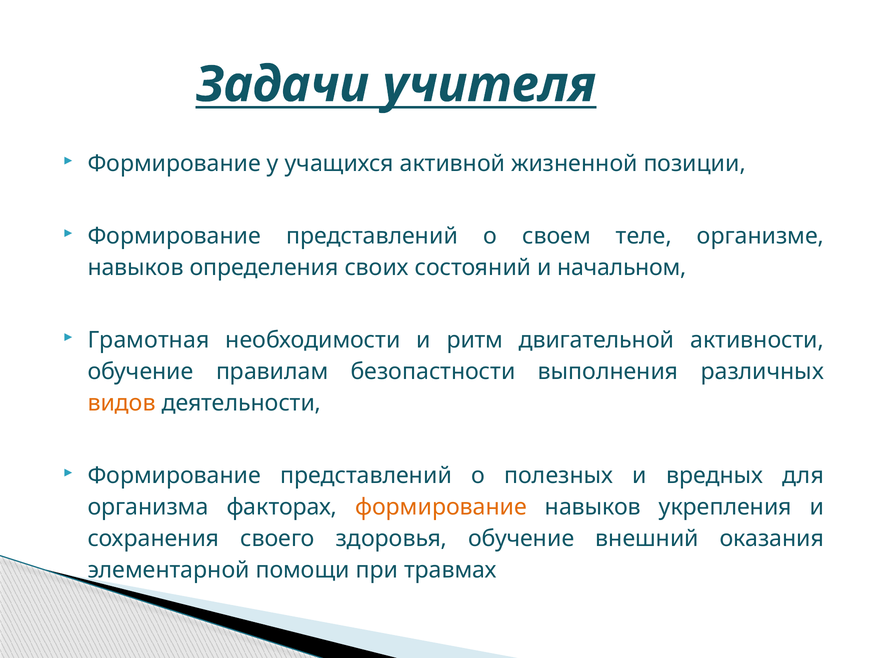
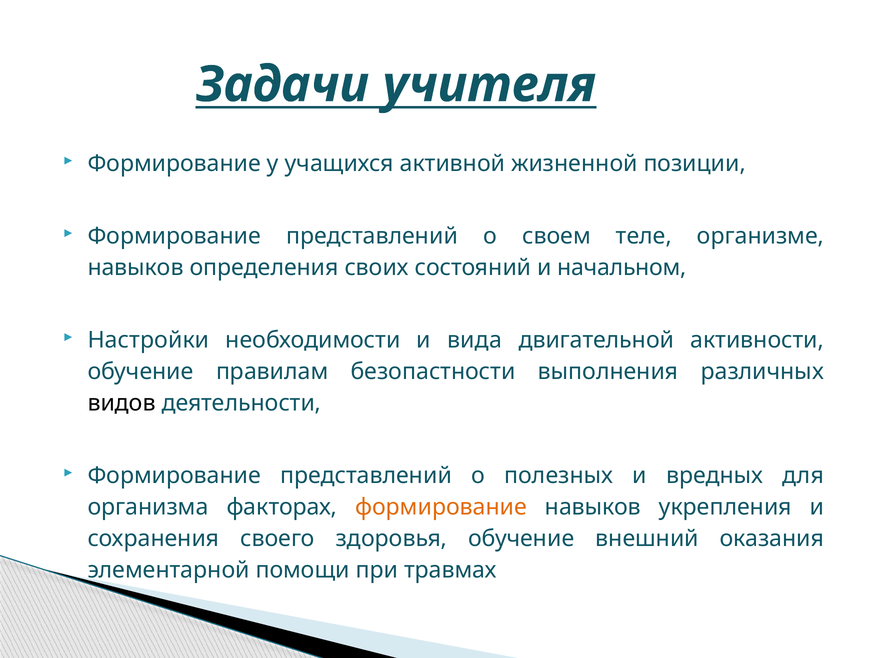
Грамотная: Грамотная -> Настройки
ритм: ритм -> вида
видов colour: orange -> black
